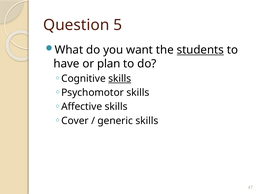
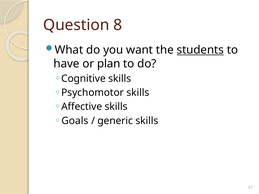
5: 5 -> 8
skills at (120, 79) underline: present -> none
Cover: Cover -> Goals
